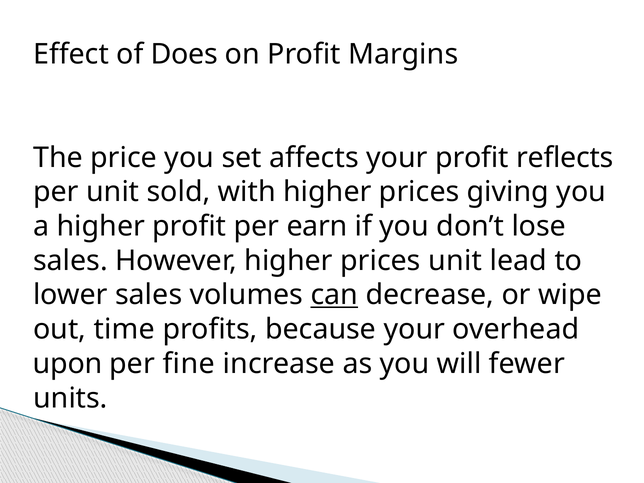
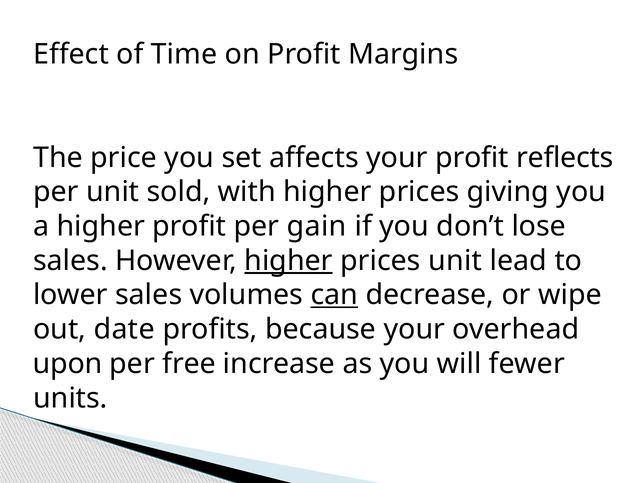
Does: Does -> Time
earn: earn -> gain
higher at (289, 261) underline: none -> present
time: time -> date
fine: fine -> free
